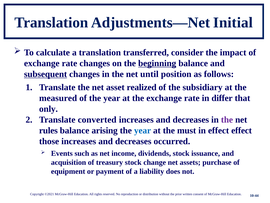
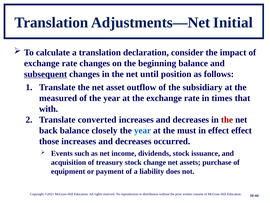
transferred: transferred -> declaration
beginning underline: present -> none
realized: realized -> outflow
differ: differ -> times
only: only -> with
the at (227, 119) colour: purple -> red
rules: rules -> back
arising: arising -> closely
